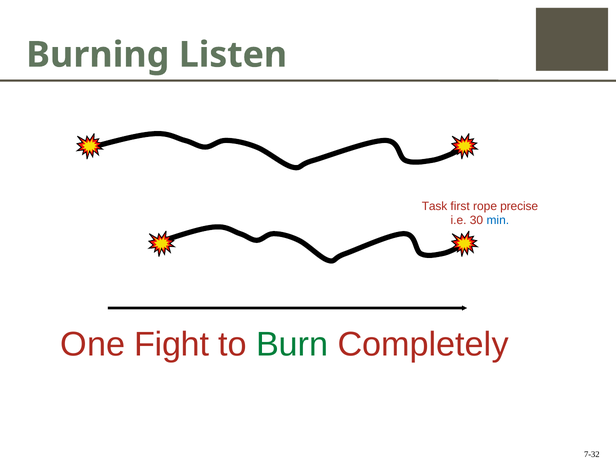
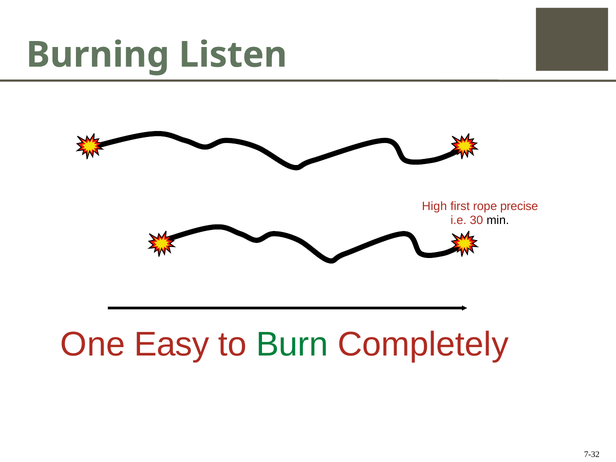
Task: Task -> High
min colour: blue -> black
Fight: Fight -> Easy
